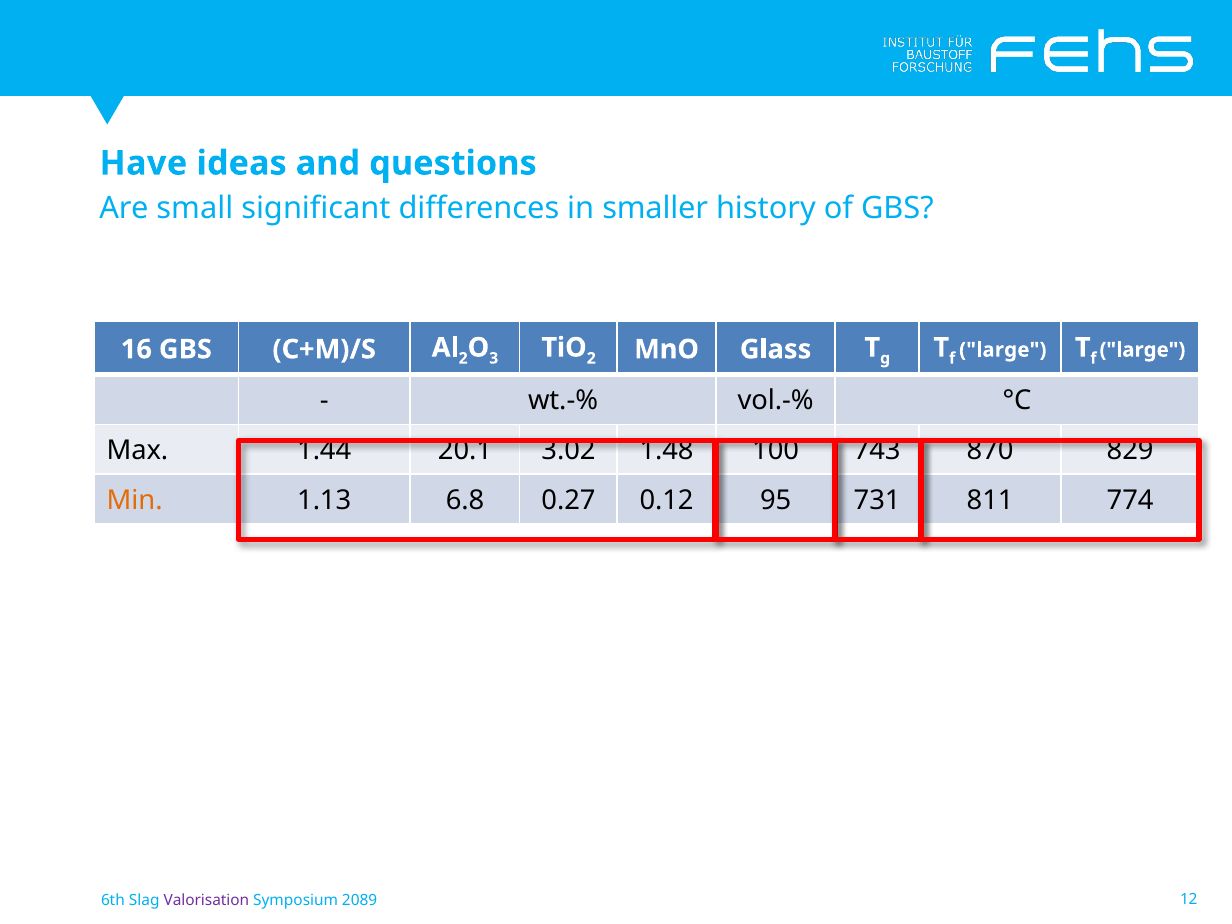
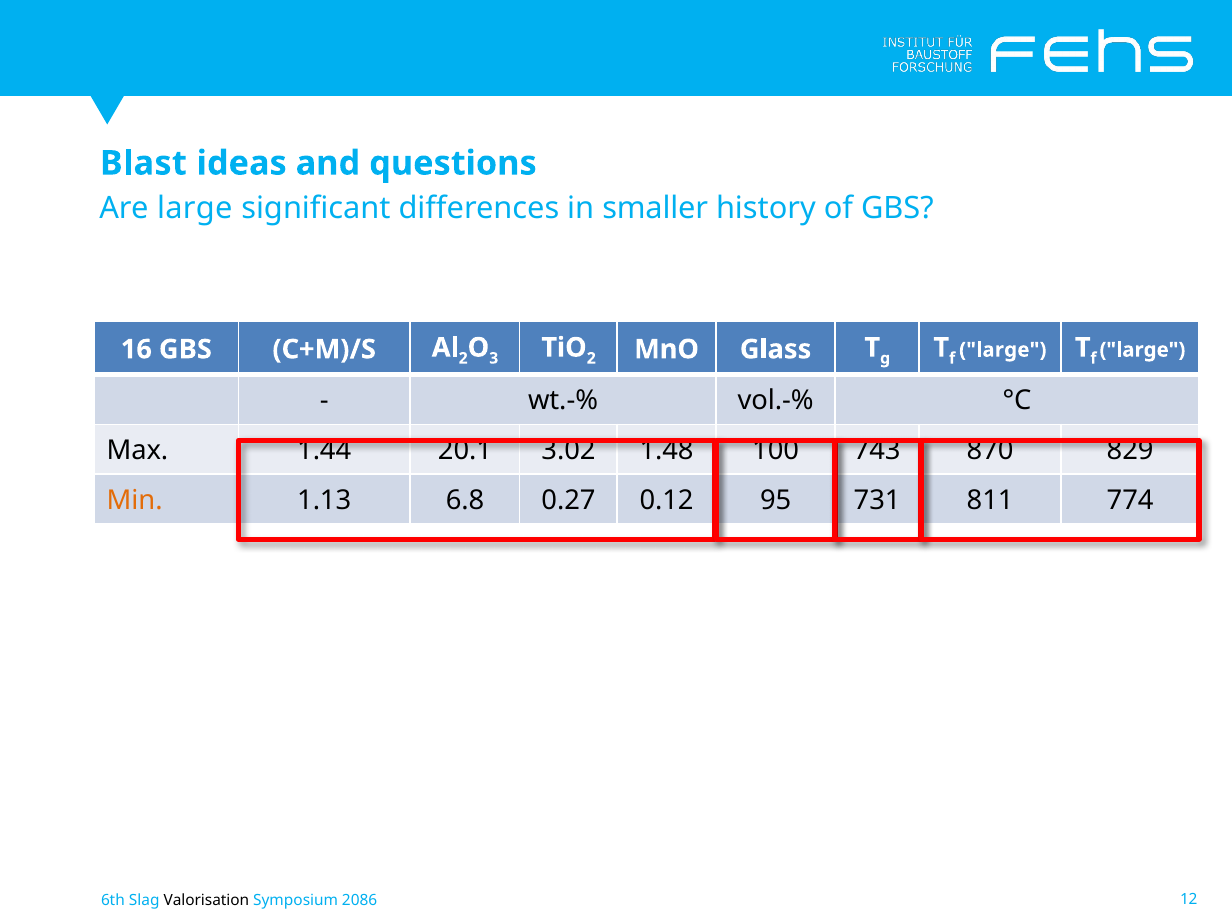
Have: Have -> Blast
Are small: small -> large
Valorisation colour: purple -> black
2089: 2089 -> 2086
